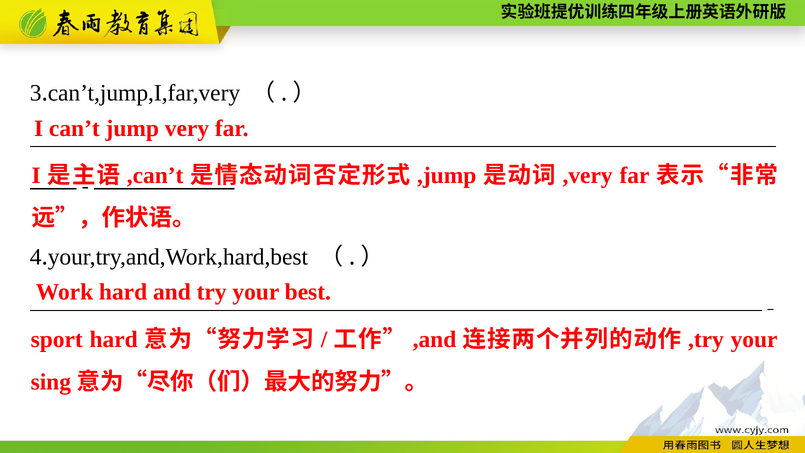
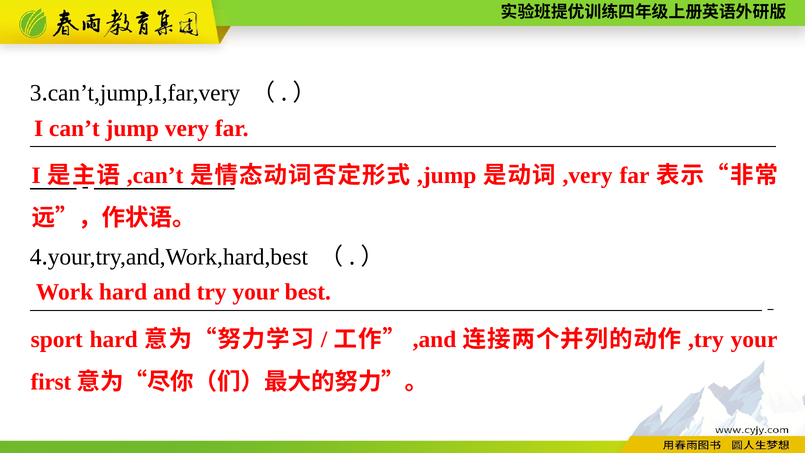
sing: sing -> first
